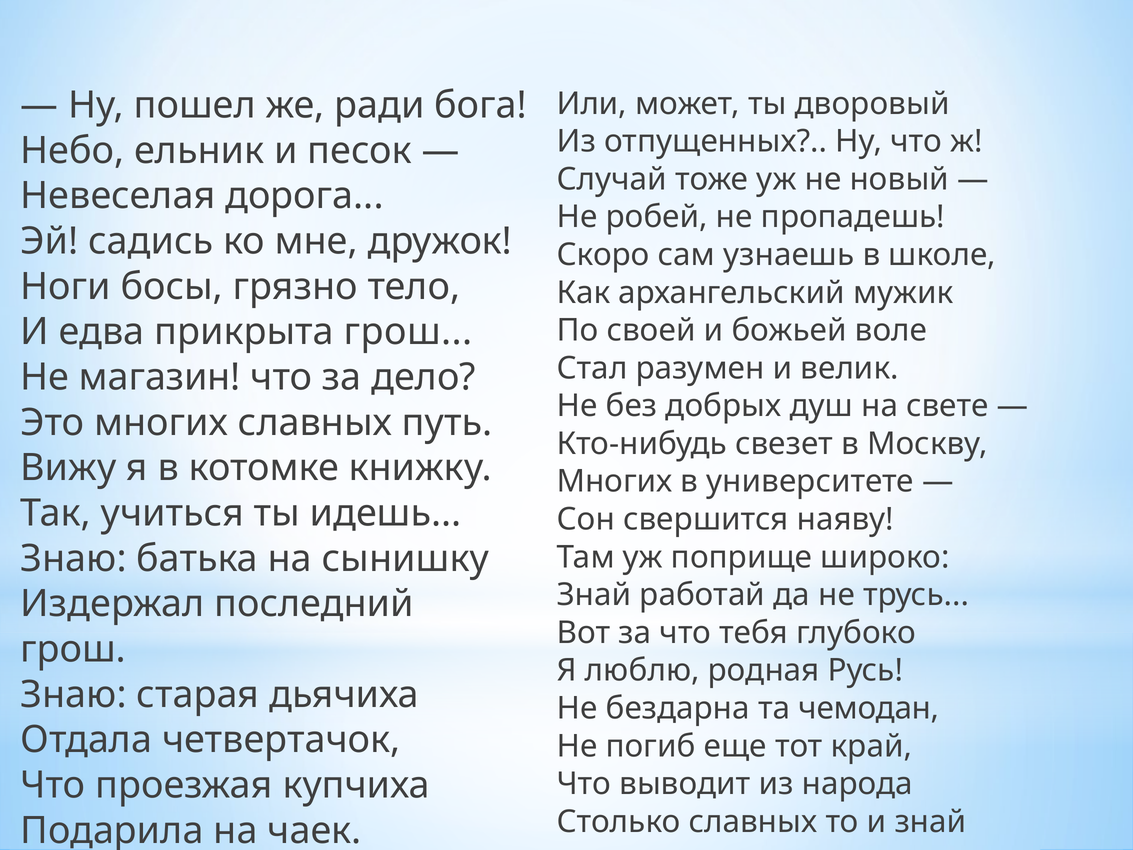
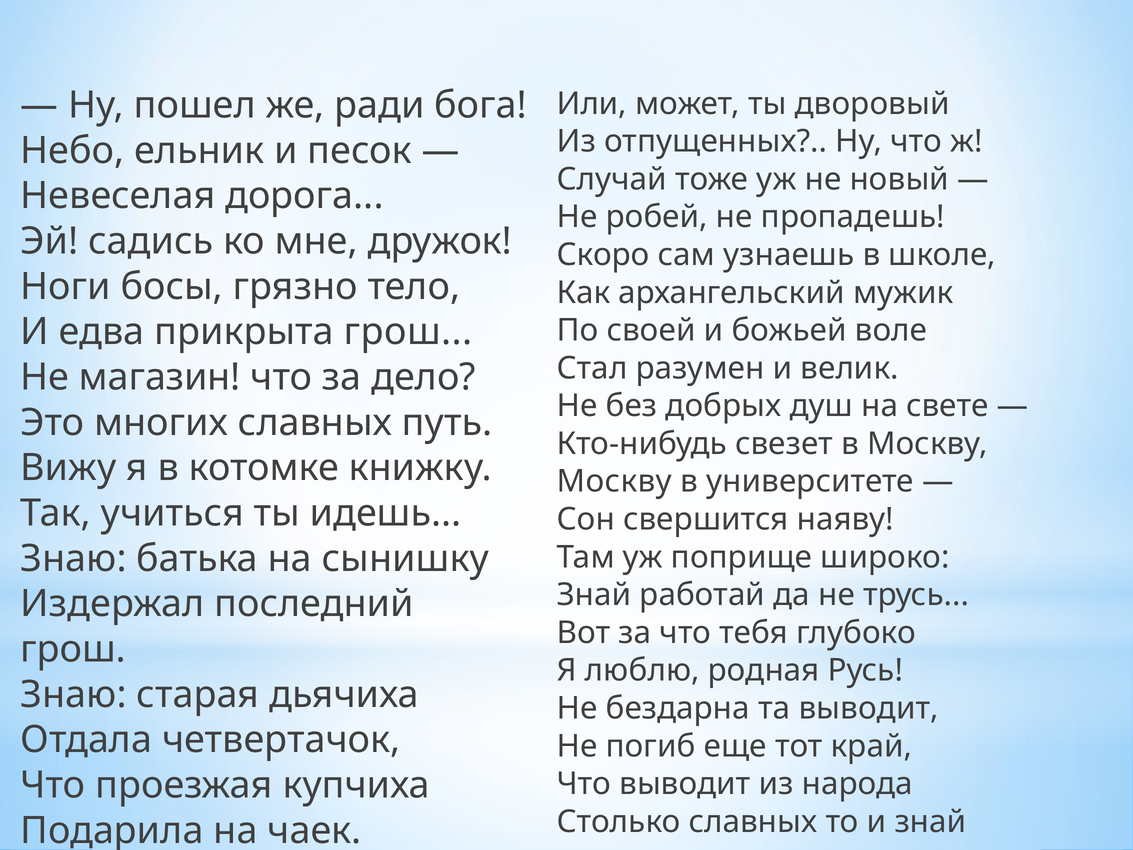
Многих at (614, 481): Многих -> Москву
та чемодан: чемодан -> выводит
